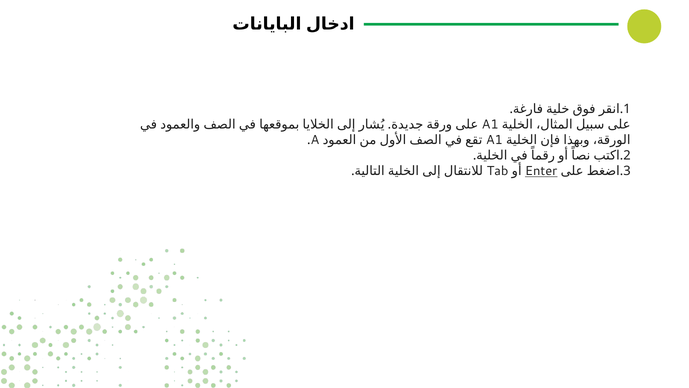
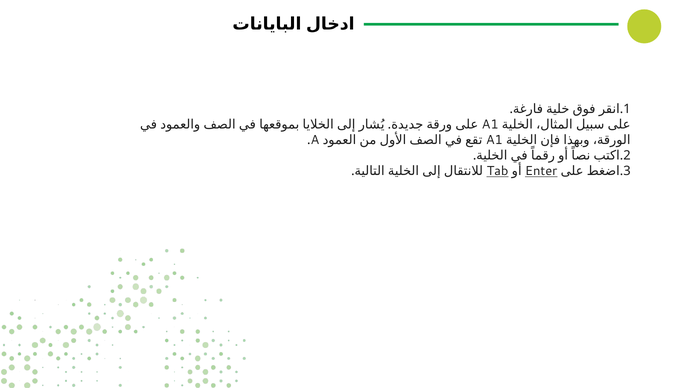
Tab underline: none -> present
